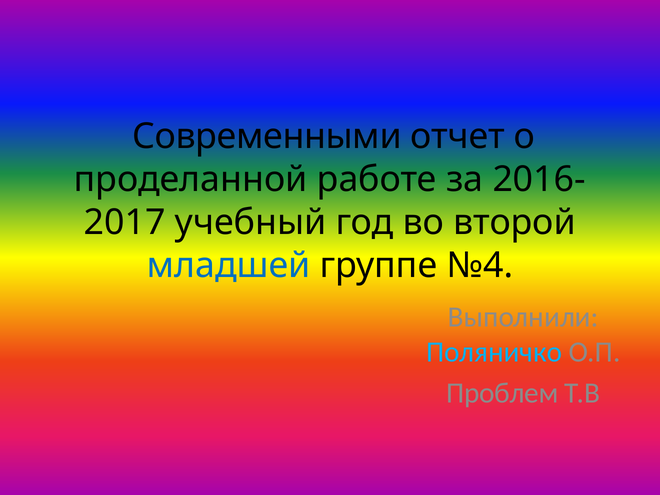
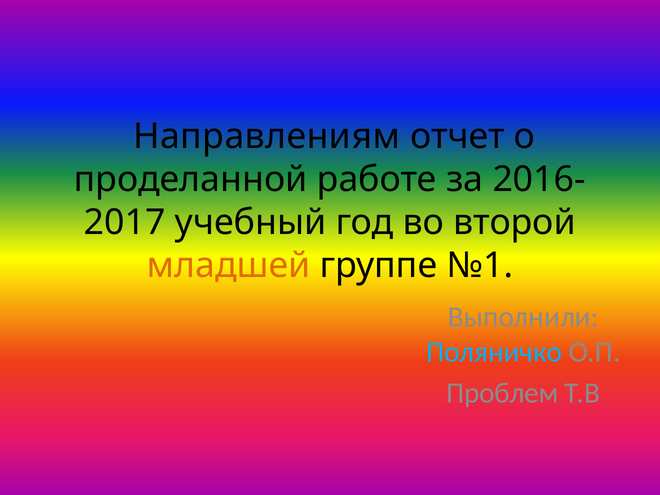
Современными: Современными -> Направлениям
младшей colour: blue -> orange
№4: №4 -> №1
